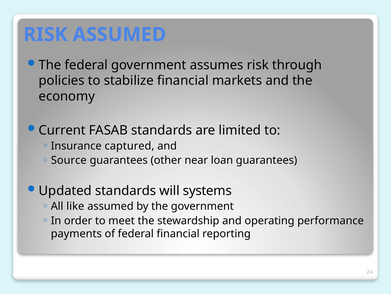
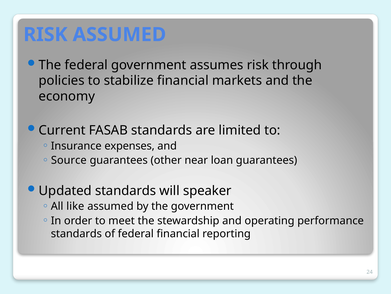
captured: captured -> expenses
systems: systems -> speaker
payments at (76, 233): payments -> standards
